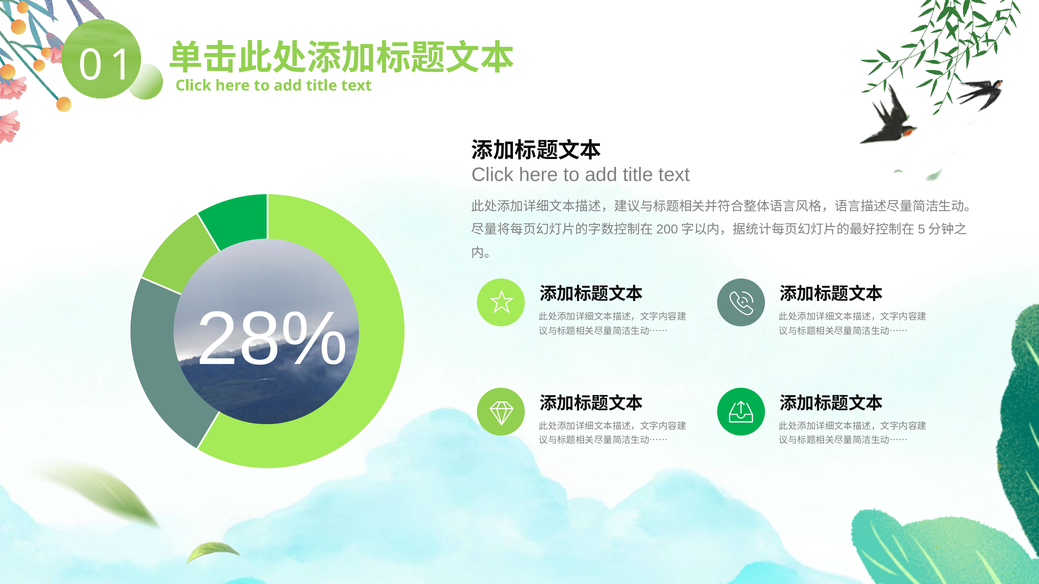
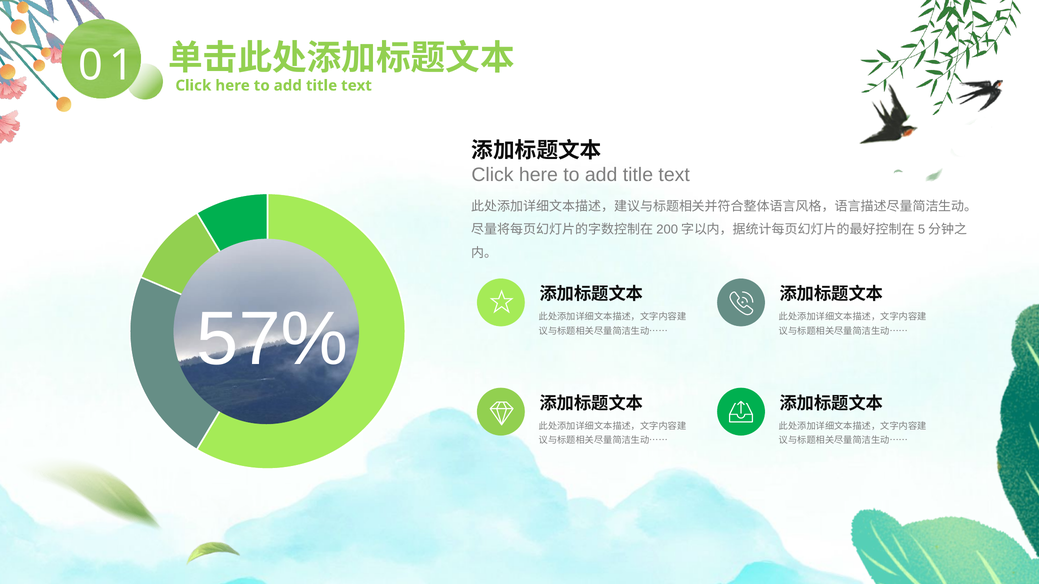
28%: 28% -> 57%
